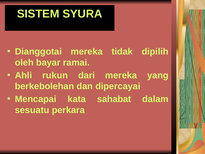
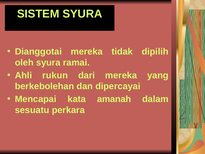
oleh bayar: bayar -> syura
sahabat: sahabat -> amanah
